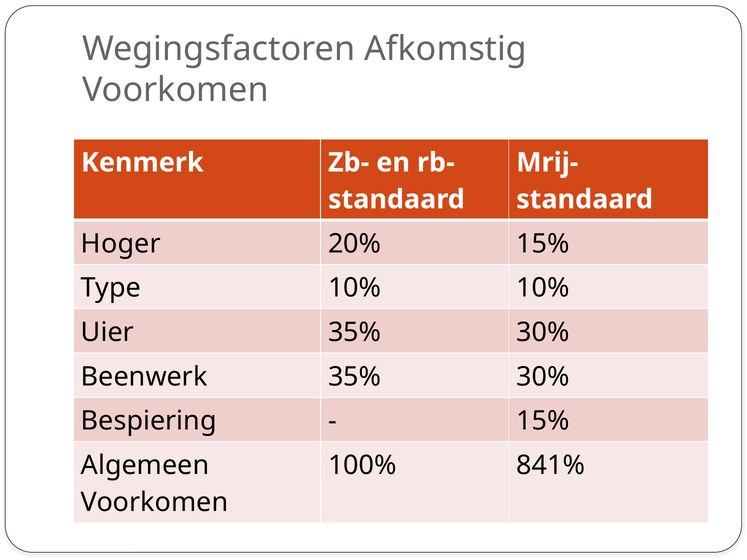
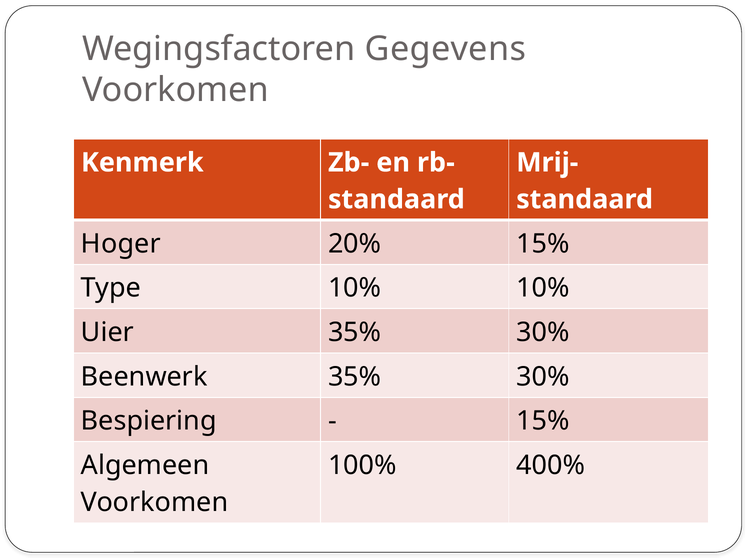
Afkomstig: Afkomstig -> Gegevens
841%: 841% -> 400%
